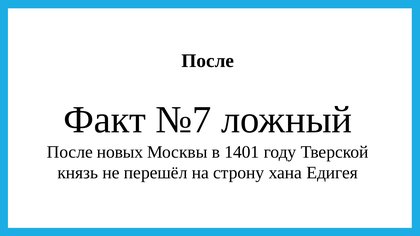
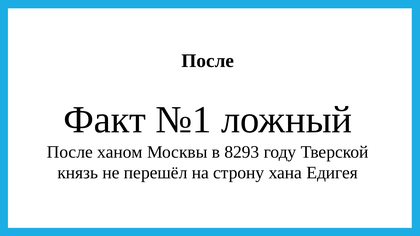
№7: №7 -> №1
новых: новых -> ханом
1401: 1401 -> 8293
